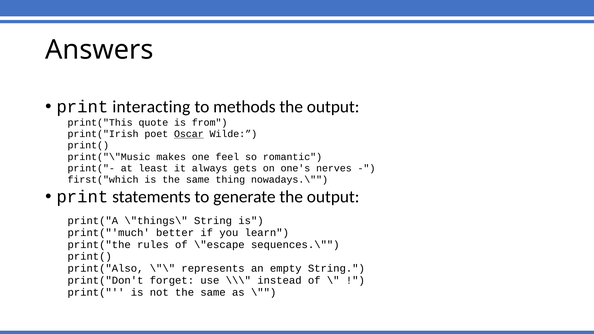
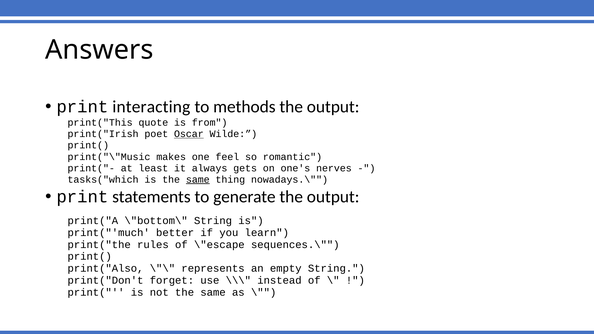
first("which: first("which -> tasks("which
same at (198, 180) underline: none -> present
\"things\: \"things\ -> \"bottom\
